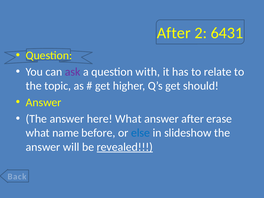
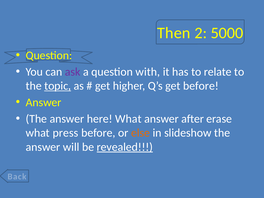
After at (174, 33): After -> Then
6431: 6431 -> 5000
topic underline: none -> present
get should: should -> before
name: name -> press
else colour: blue -> orange
